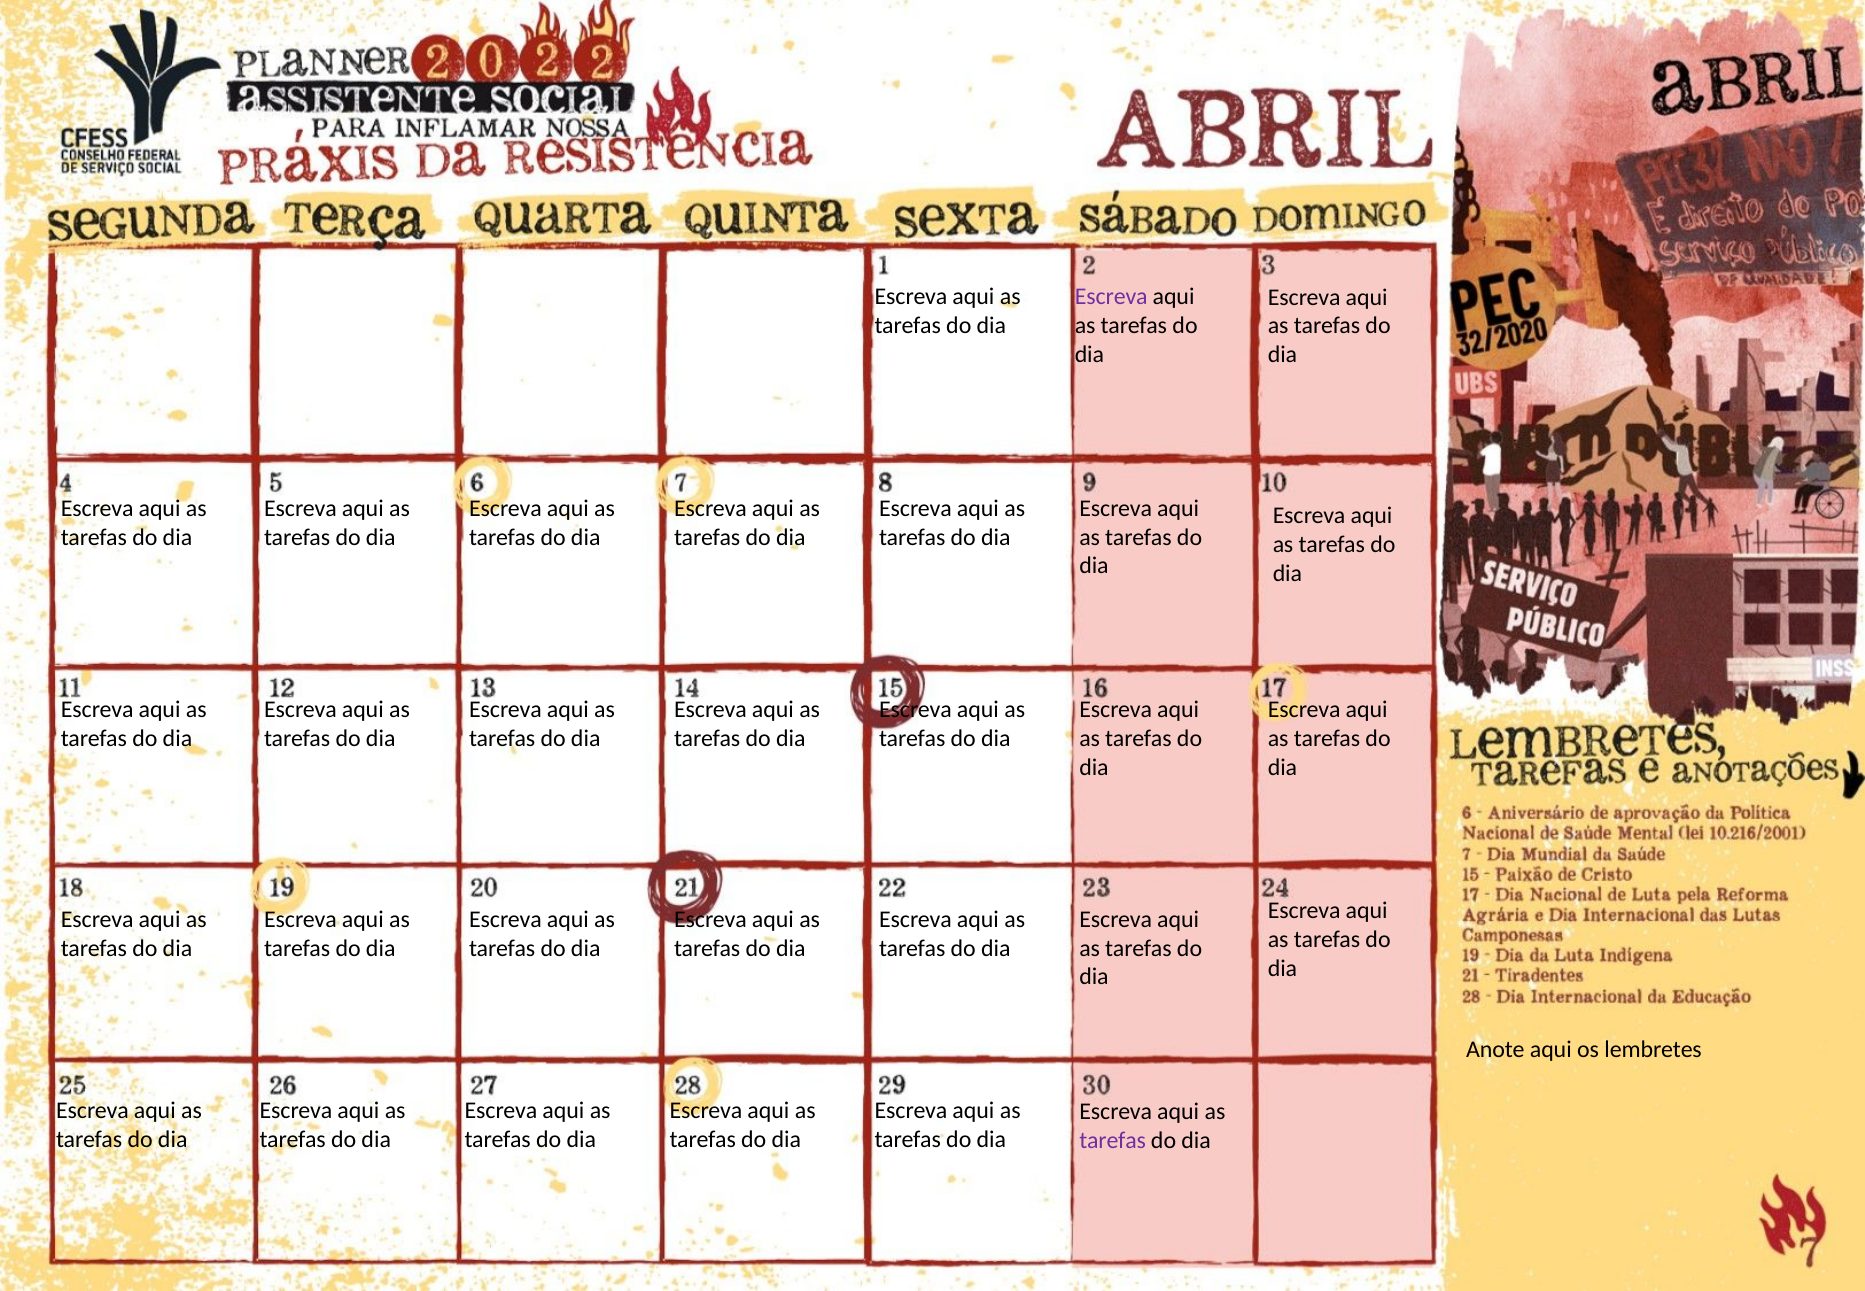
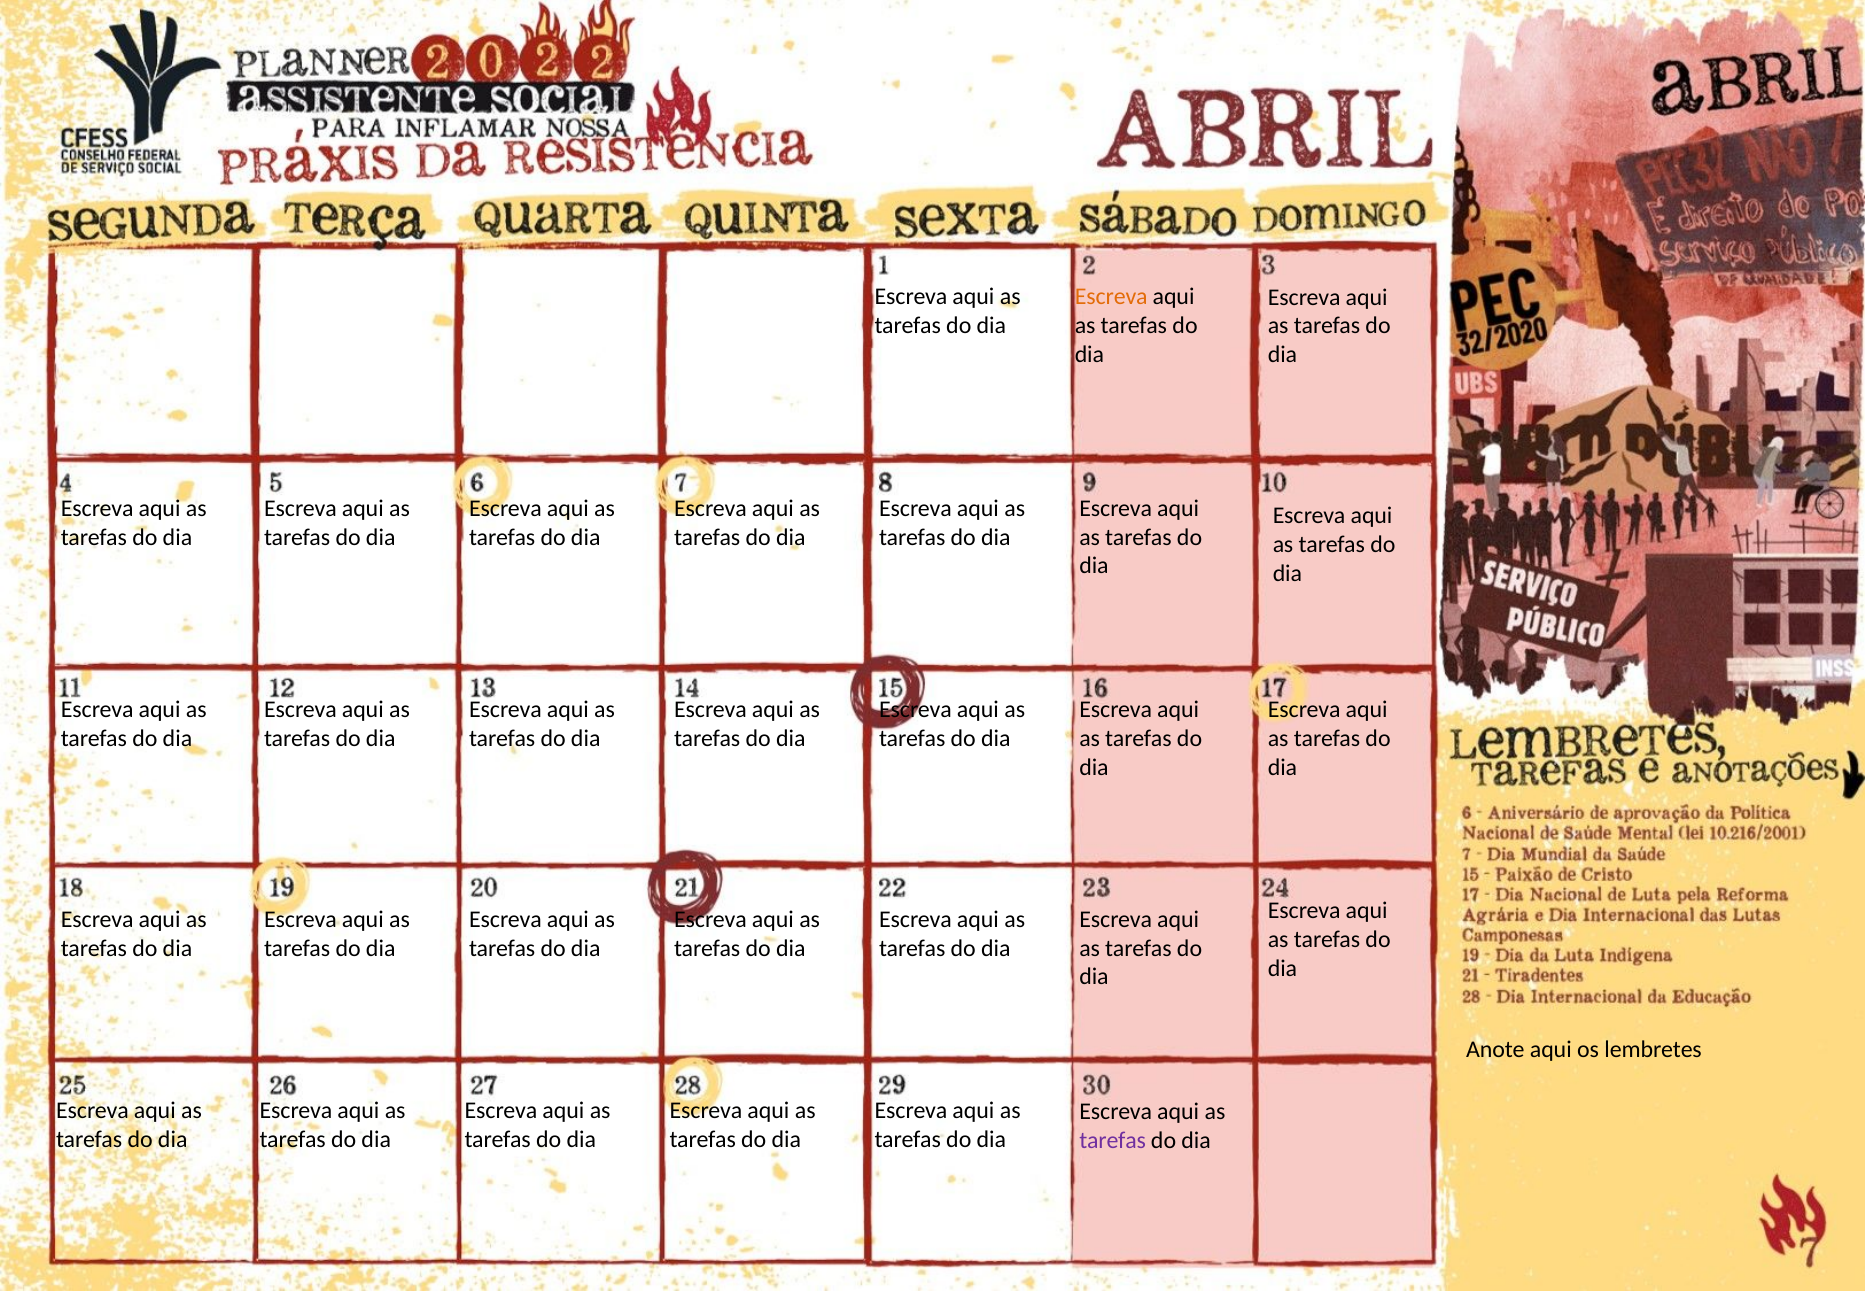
Escreva at (1111, 297) colour: purple -> orange
